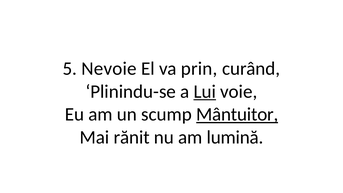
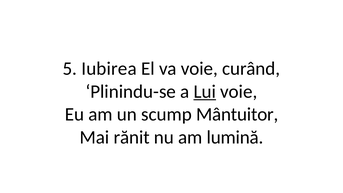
Nevoie: Nevoie -> Iubirea
va prin: prin -> voie
Mântuitor underline: present -> none
